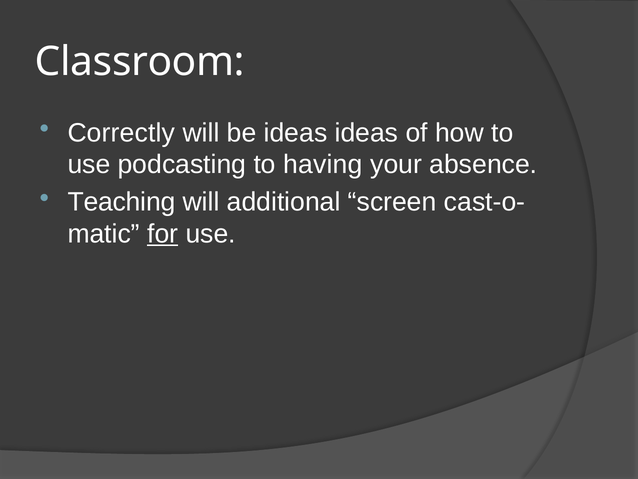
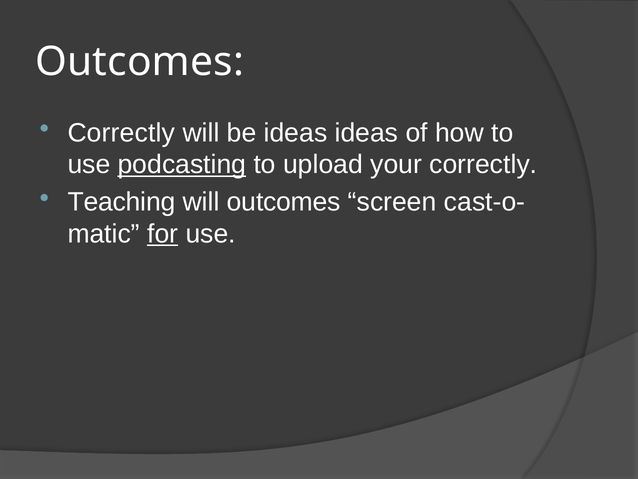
Classroom at (140, 62): Classroom -> Outcomes
podcasting underline: none -> present
having: having -> upload
your absence: absence -> correctly
will additional: additional -> outcomes
